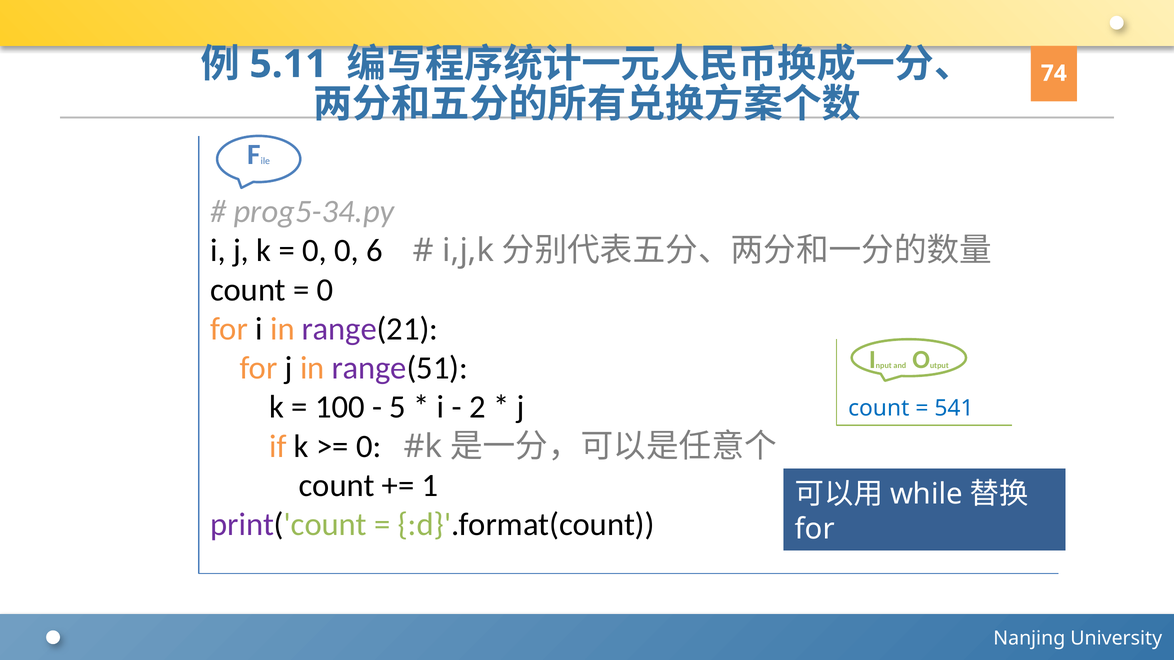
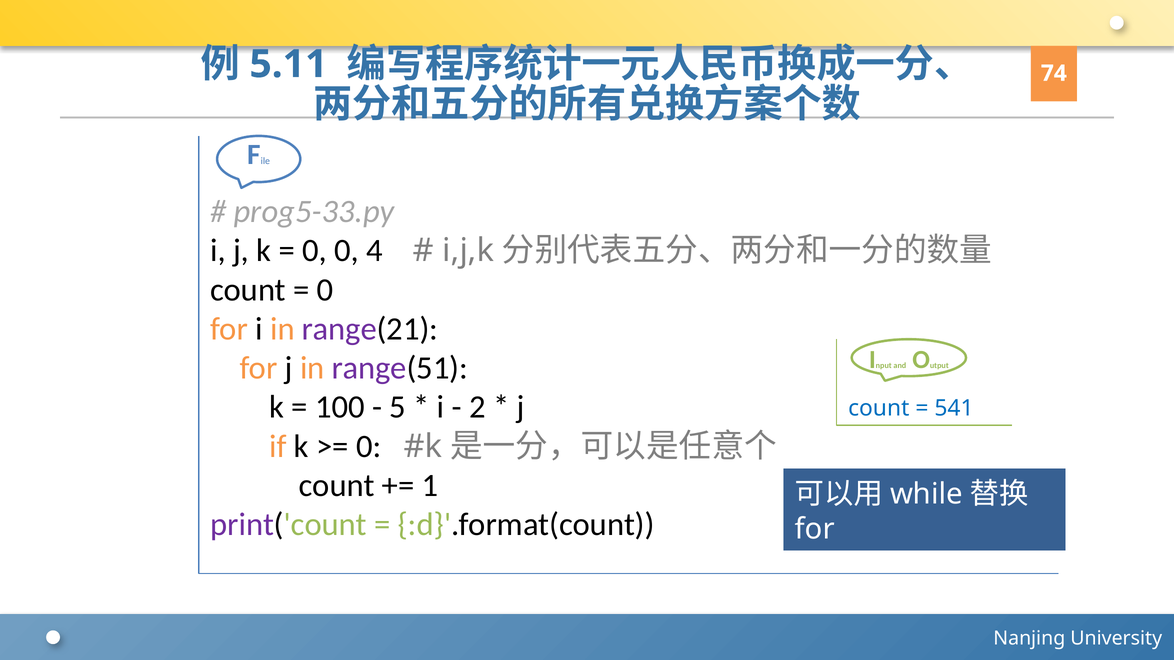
prog5-34.py: prog5-34.py -> prog5-33.py
6: 6 -> 4
